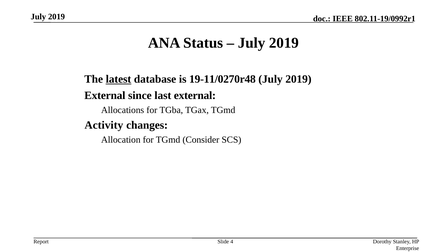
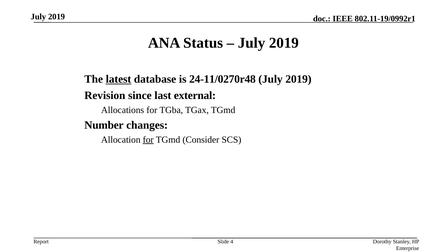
19-11/0270r48: 19-11/0270r48 -> 24-11/0270r48
External at (105, 95): External -> Revision
Activity: Activity -> Number
for at (148, 139) underline: none -> present
